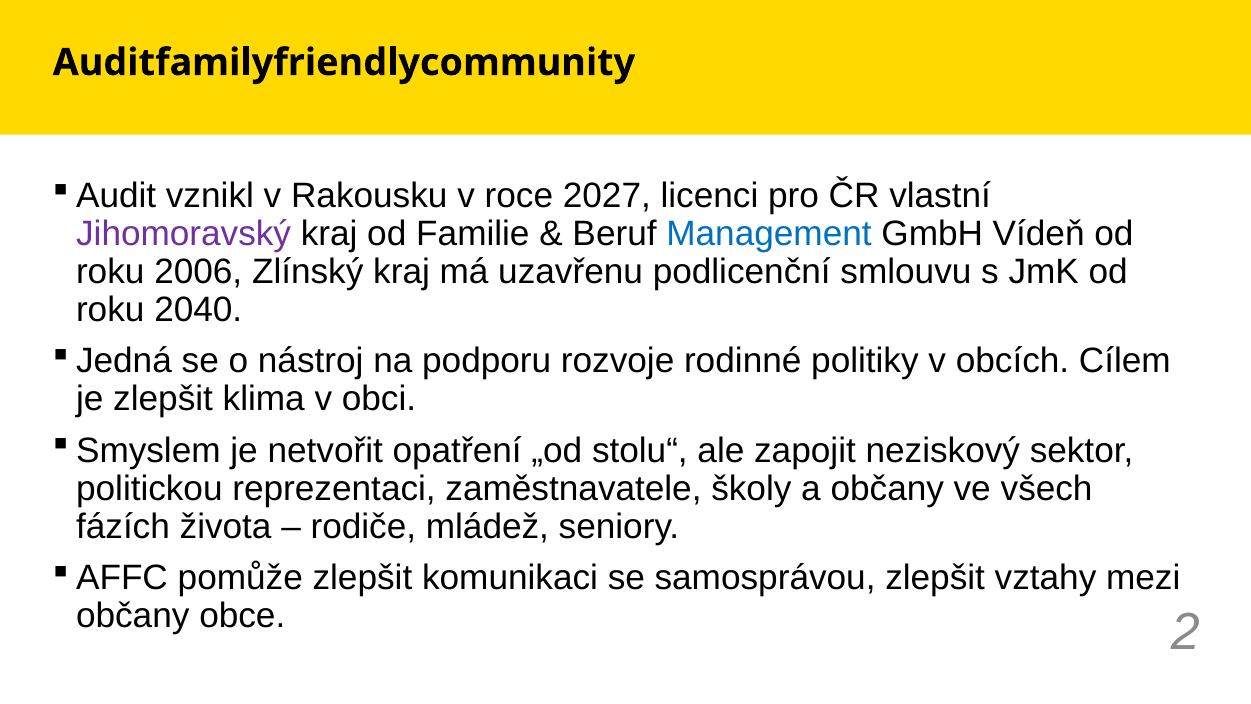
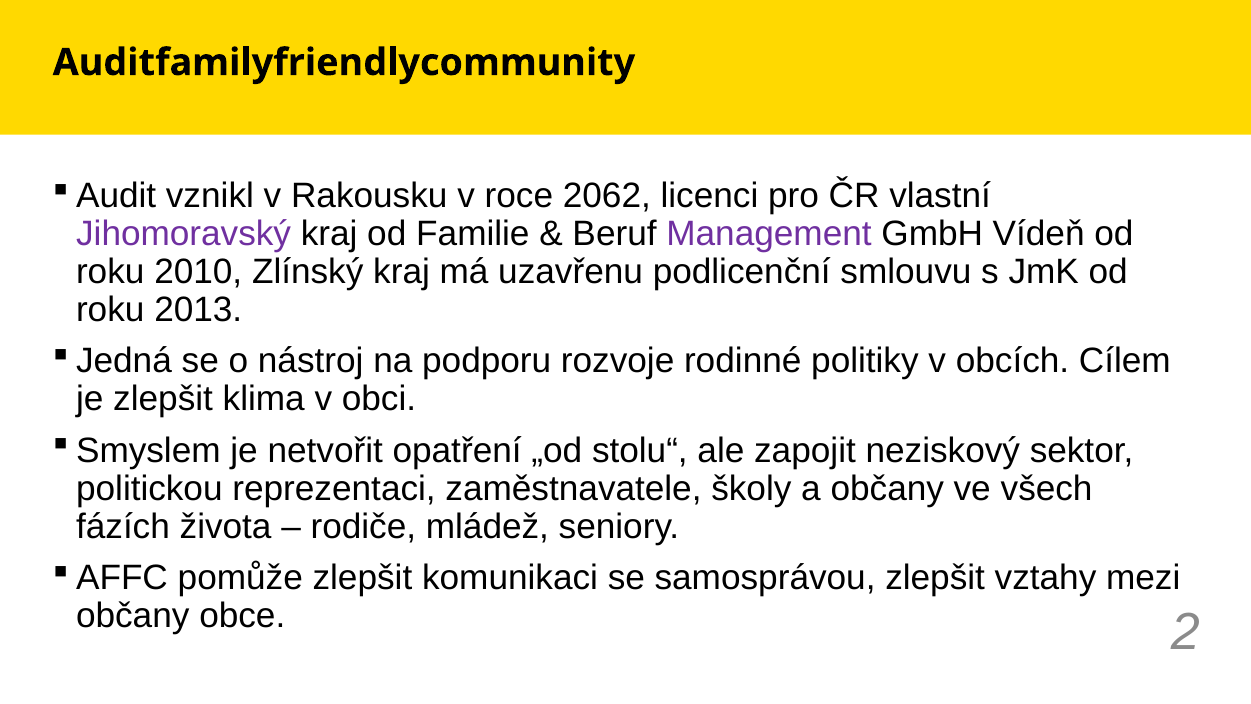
2027: 2027 -> 2062
Management colour: blue -> purple
2006: 2006 -> 2010
2040: 2040 -> 2013
